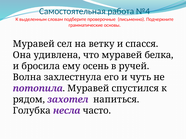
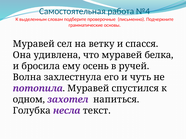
рядом: рядом -> одном
часто: часто -> текст
